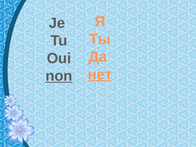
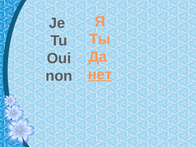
non underline: present -> none
